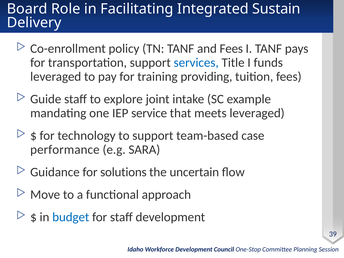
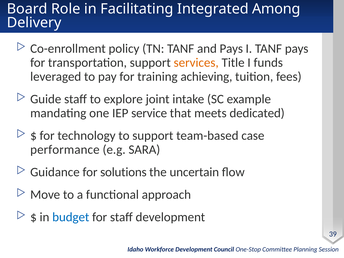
Sustain: Sustain -> Among
and Fees: Fees -> Pays
services colour: blue -> orange
providing: providing -> achieving
meets leveraged: leveraged -> dedicated
